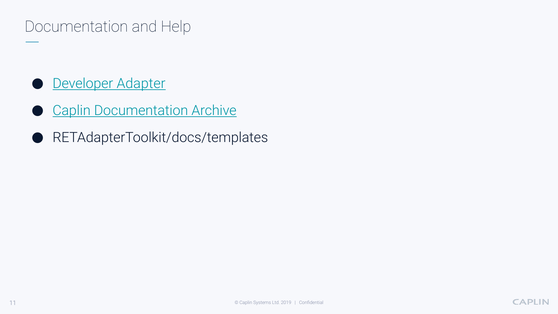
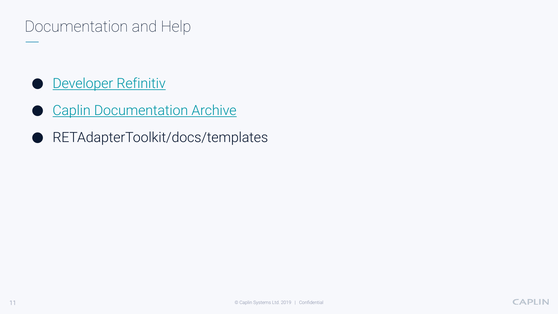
Adapter: Adapter -> Refinitiv
